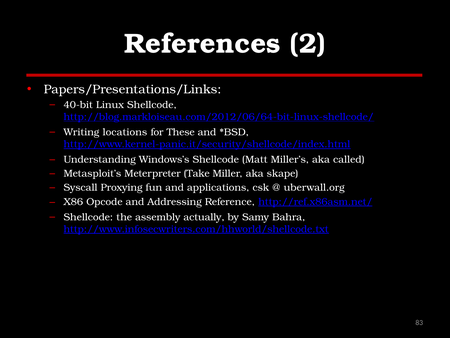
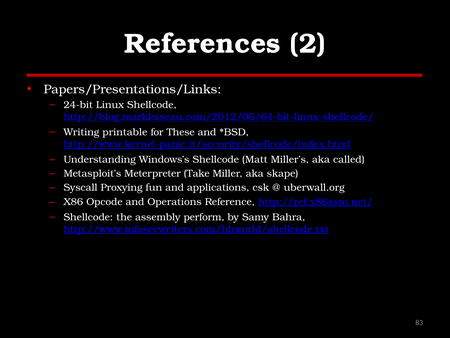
40-bit: 40-bit -> 24-bit
locations: locations -> printable
Addressing: Addressing -> Operations
actually: actually -> perform
